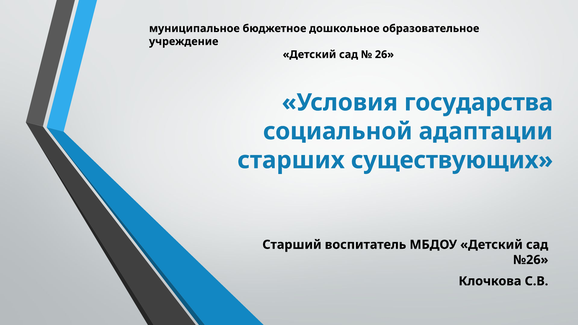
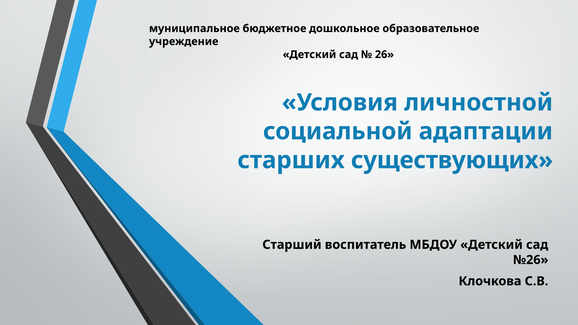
государства: государства -> личностной
